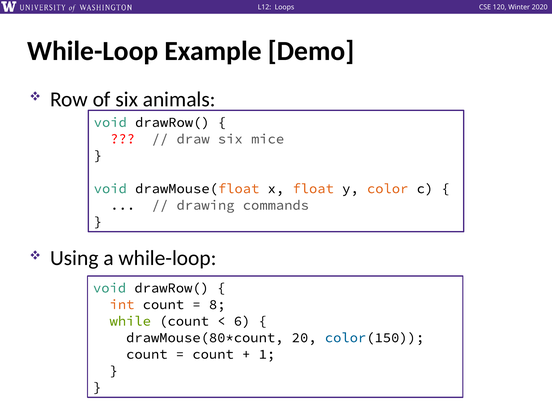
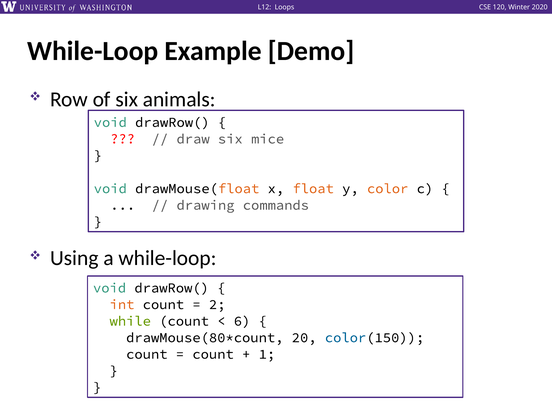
8: 8 -> 2
